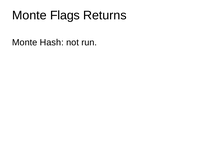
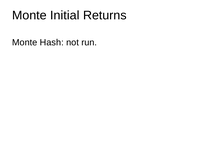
Flags: Flags -> Initial
